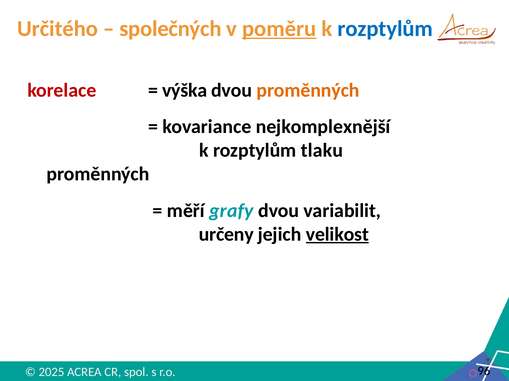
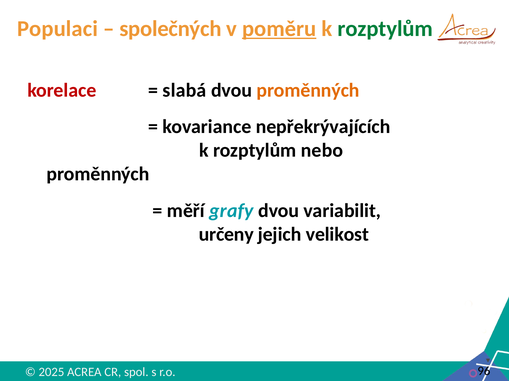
Určitého: Určitého -> Populaci
rozptylům at (385, 29) colour: blue -> green
výška: výška -> slabá
nejkomplexnější: nejkomplexnější -> nepřekrývajících
tlaku: tlaku -> nebo
velikost underline: present -> none
